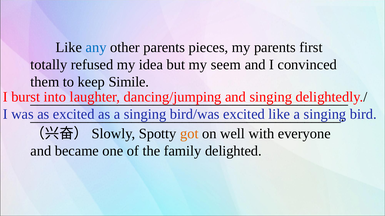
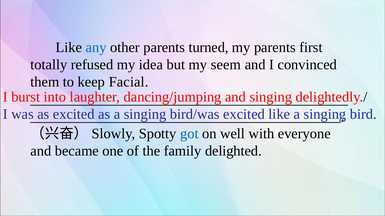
pieces: pieces -> turned
Simile: Simile -> Facial
got colour: orange -> blue
